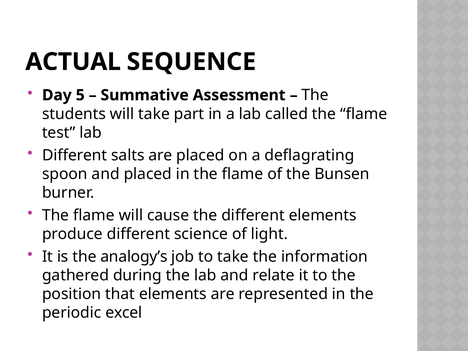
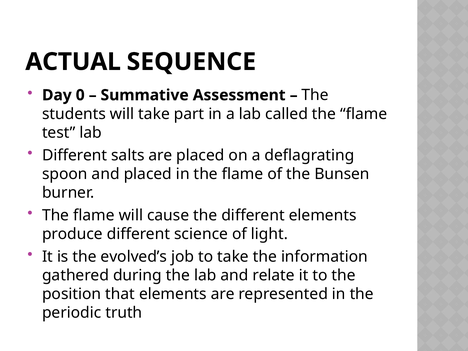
5: 5 -> 0
analogy’s: analogy’s -> evolved’s
excel: excel -> truth
